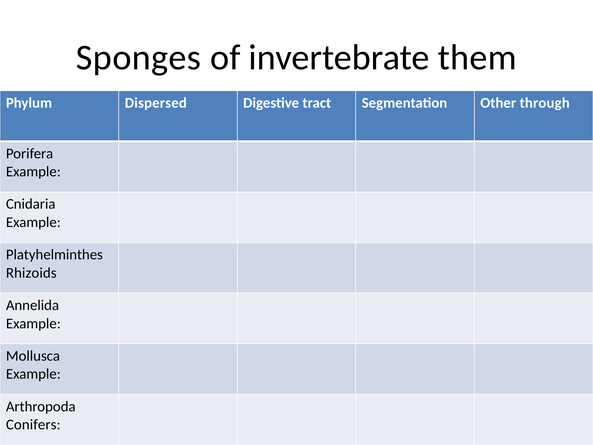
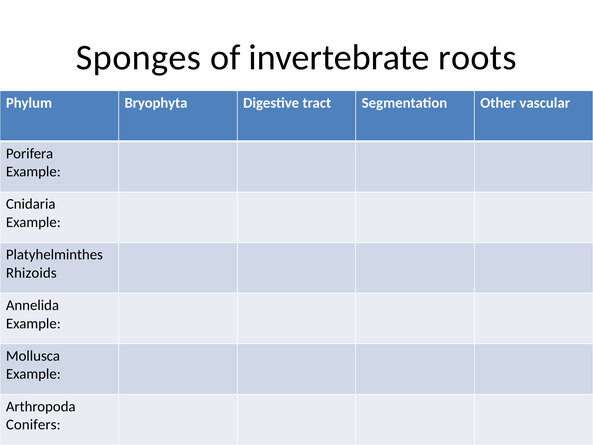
them: them -> roots
Dispersed: Dispersed -> Bryophyta
through: through -> vascular
